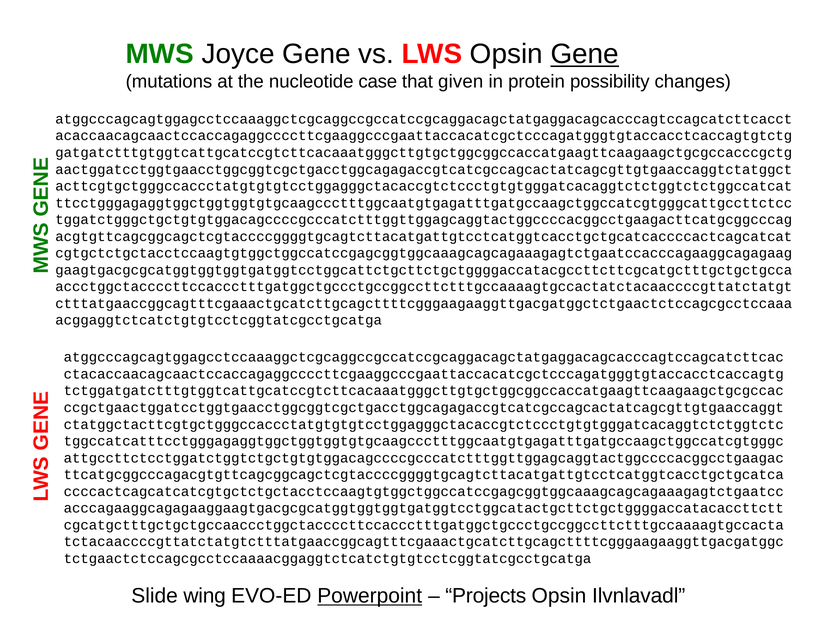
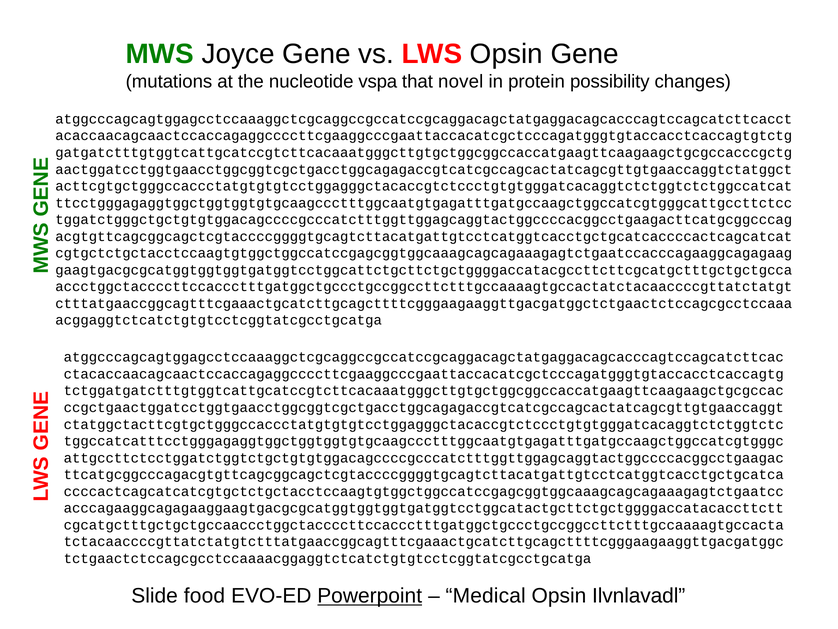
Gene at (585, 54) underline: present -> none
case: case -> vspa
given: given -> novel
wing: wing -> food
Projects: Projects -> Medical
